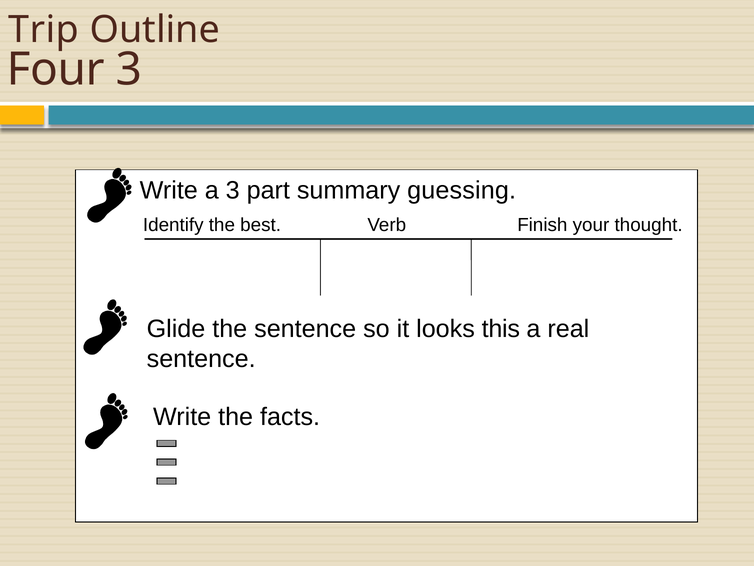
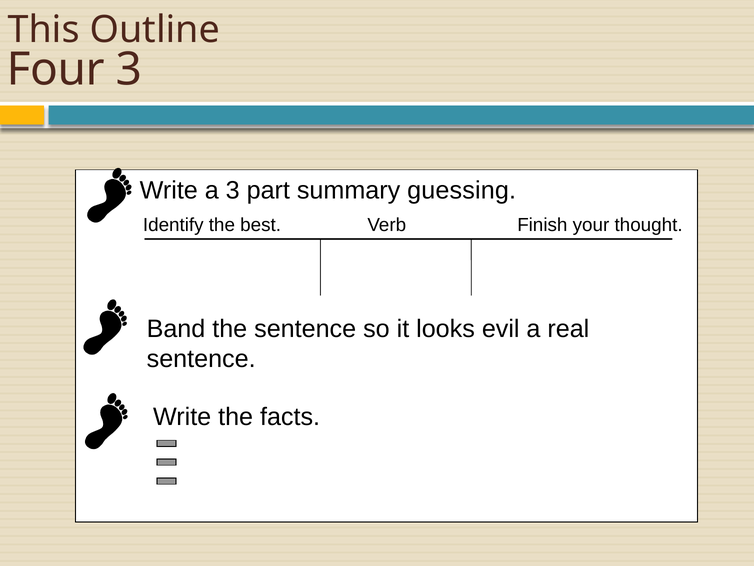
Trip: Trip -> This
Glide: Glide -> Band
this: this -> evil
